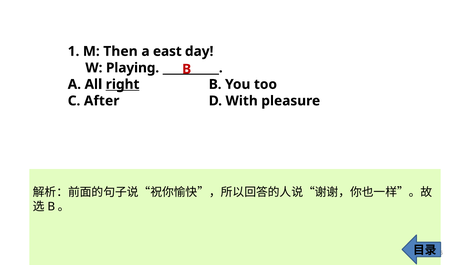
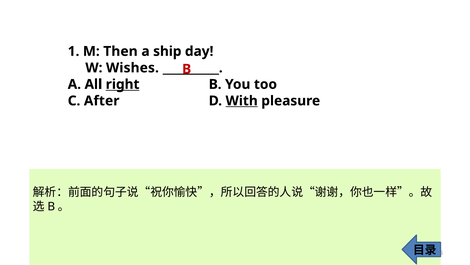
east: east -> ship
Playing: Playing -> Wishes
With underline: none -> present
